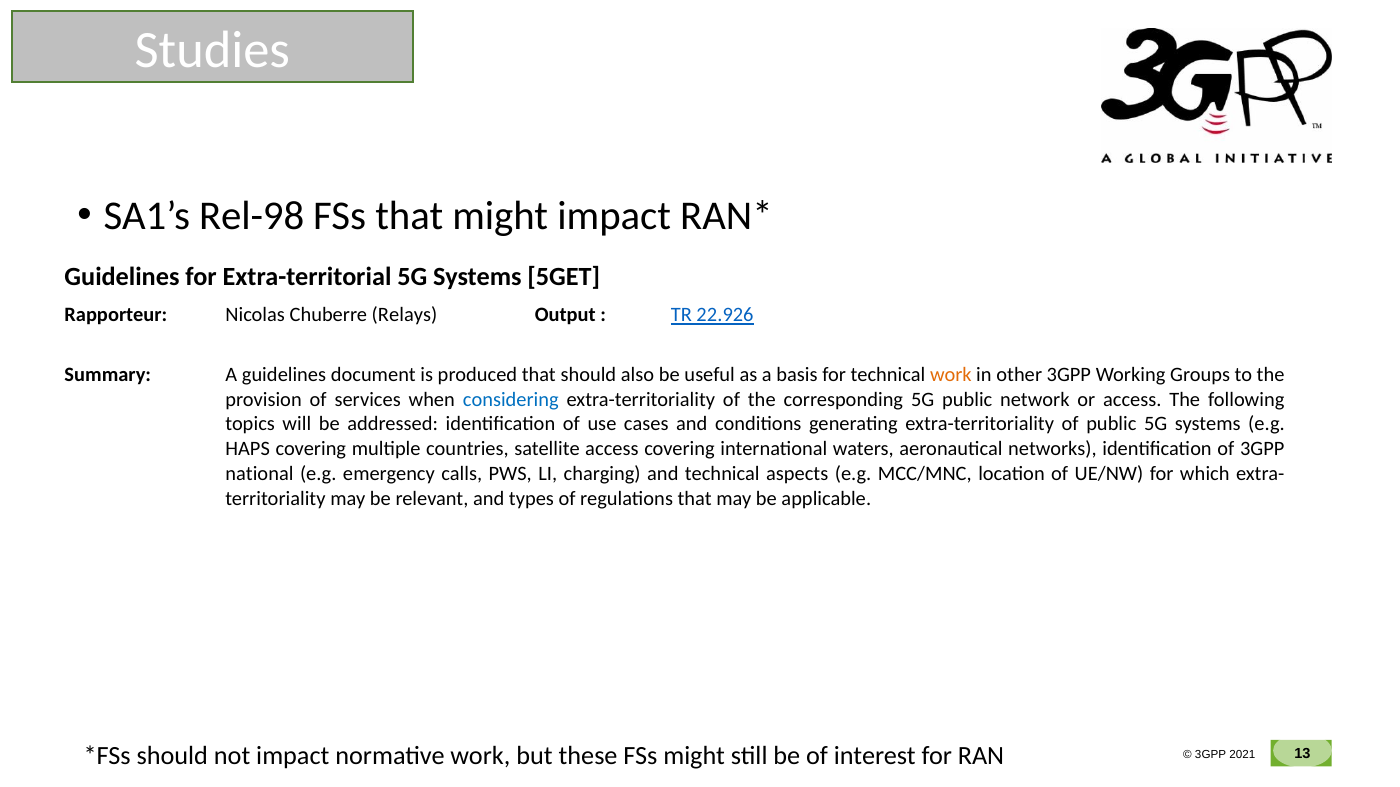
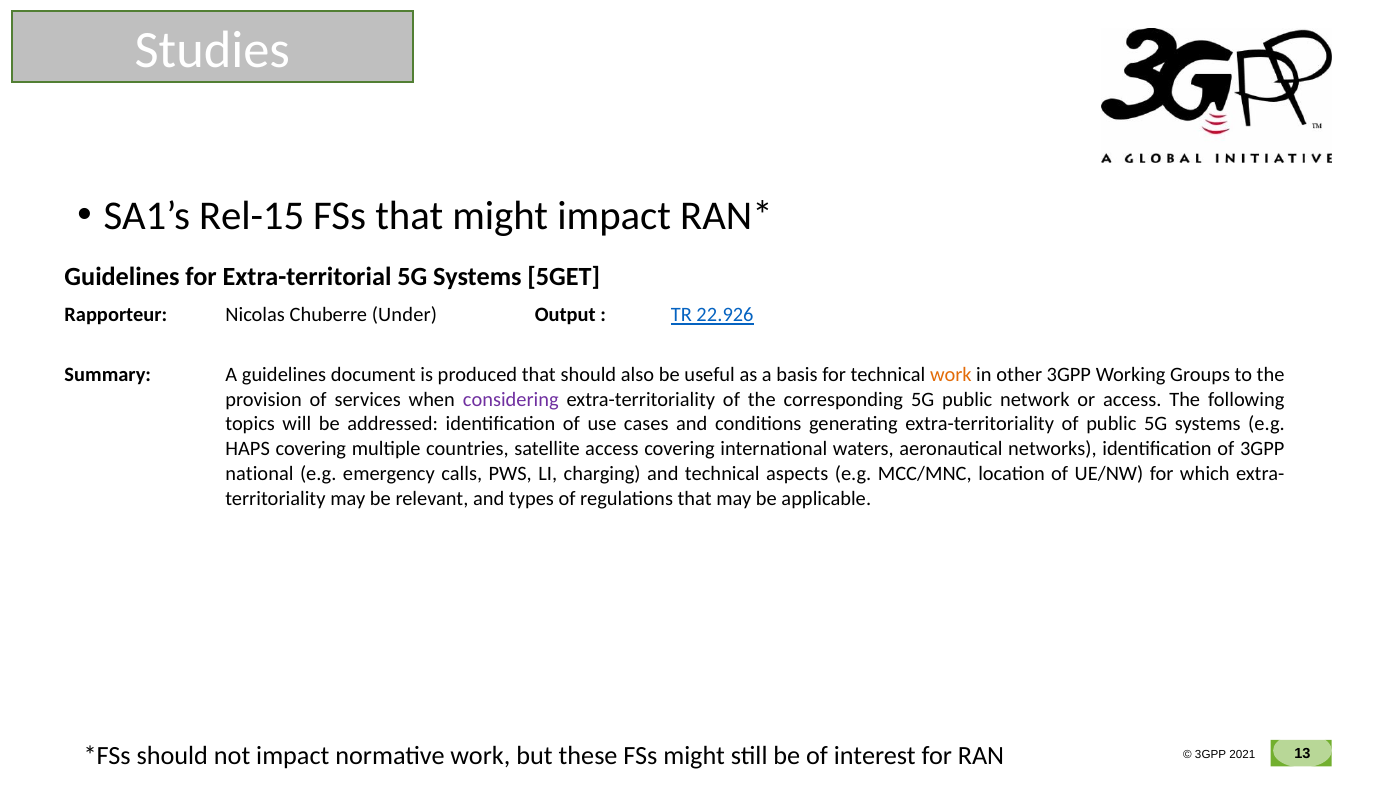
Rel-98: Rel-98 -> Rel-15
Relays: Relays -> Under
considering colour: blue -> purple
